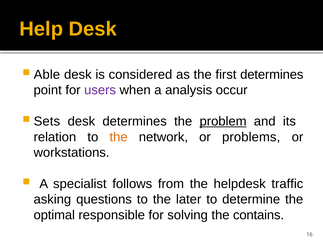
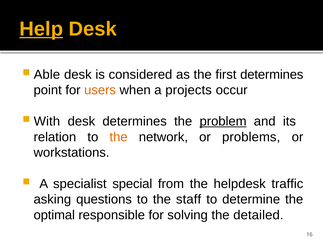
Help underline: none -> present
users colour: purple -> orange
analysis: analysis -> projects
Sets: Sets -> With
follows: follows -> special
later: later -> staff
contains: contains -> detailed
